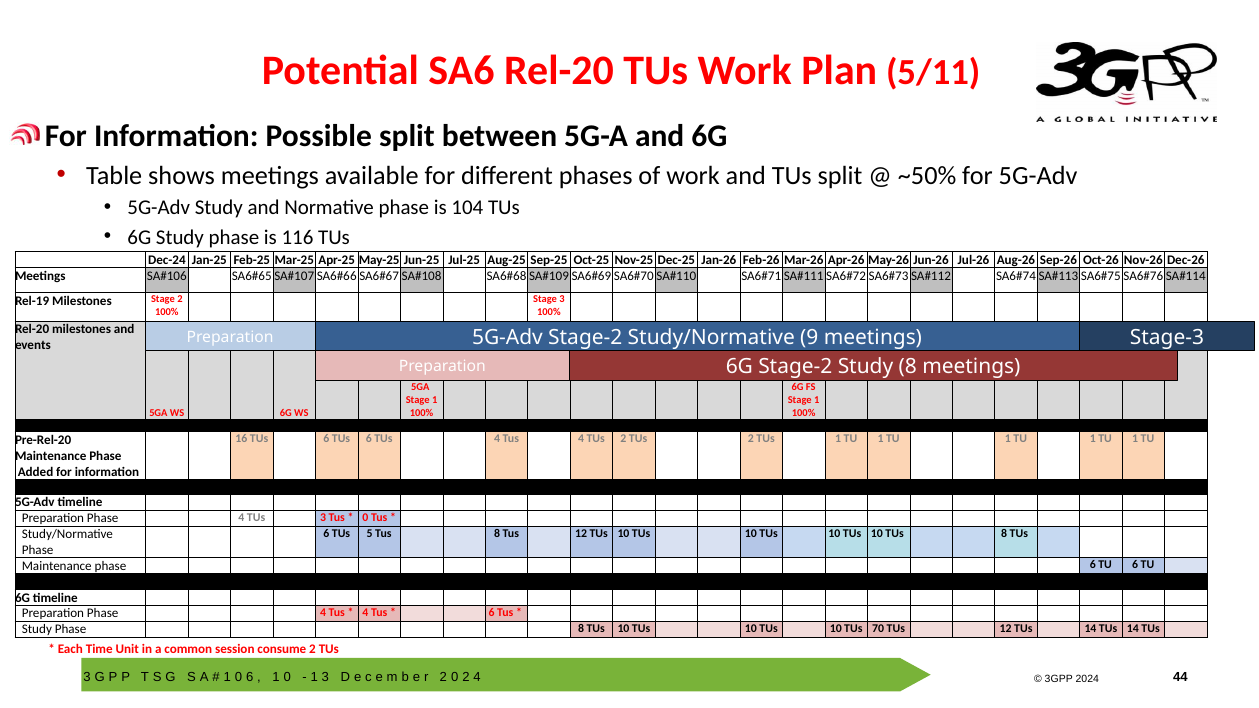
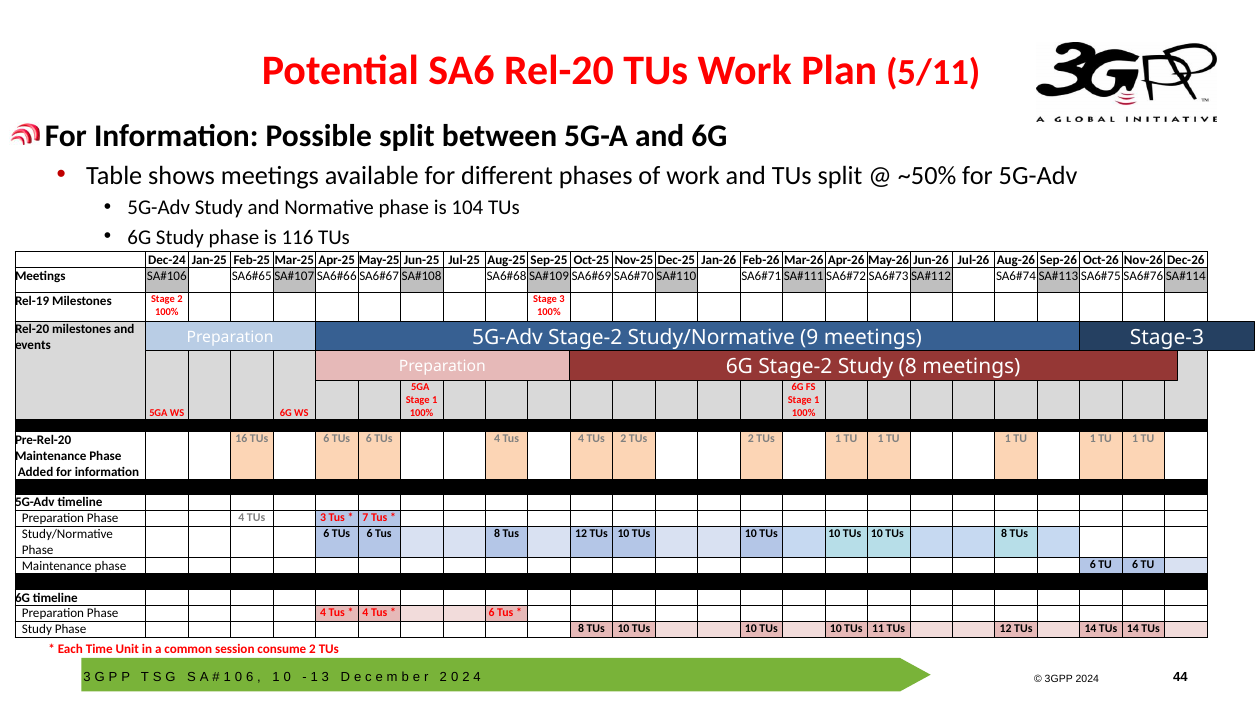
0 at (365, 517): 0 -> 7
5 at (370, 533): 5 -> 6
70: 70 -> 11
